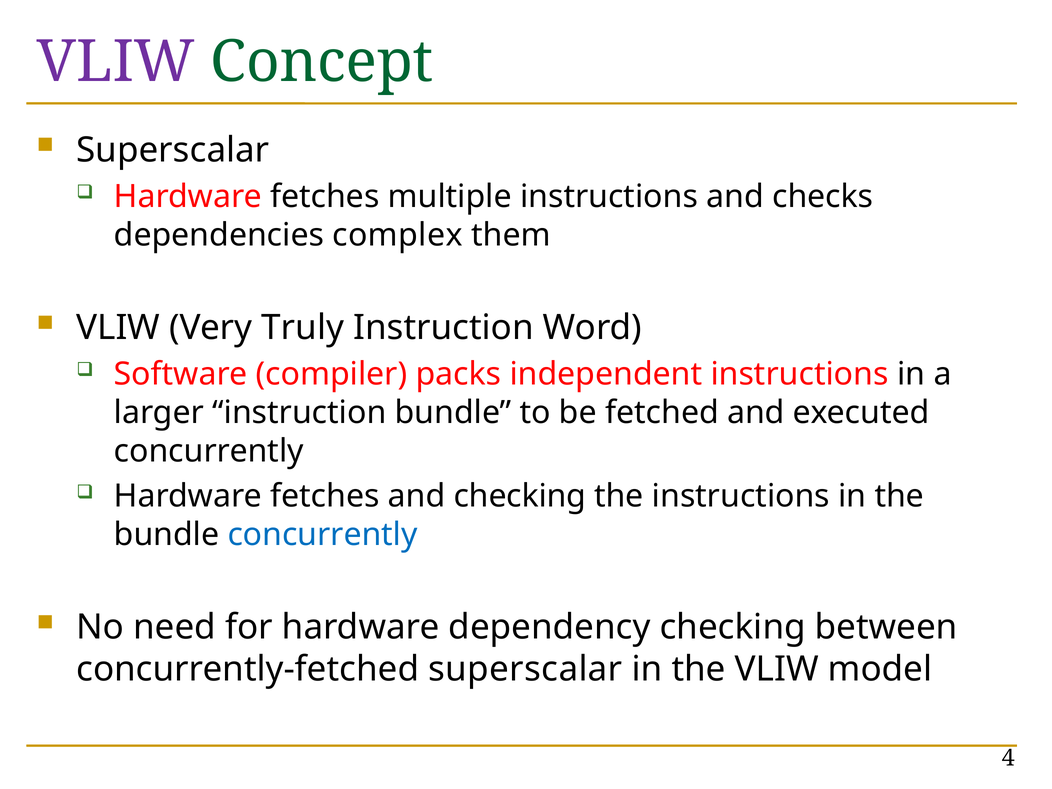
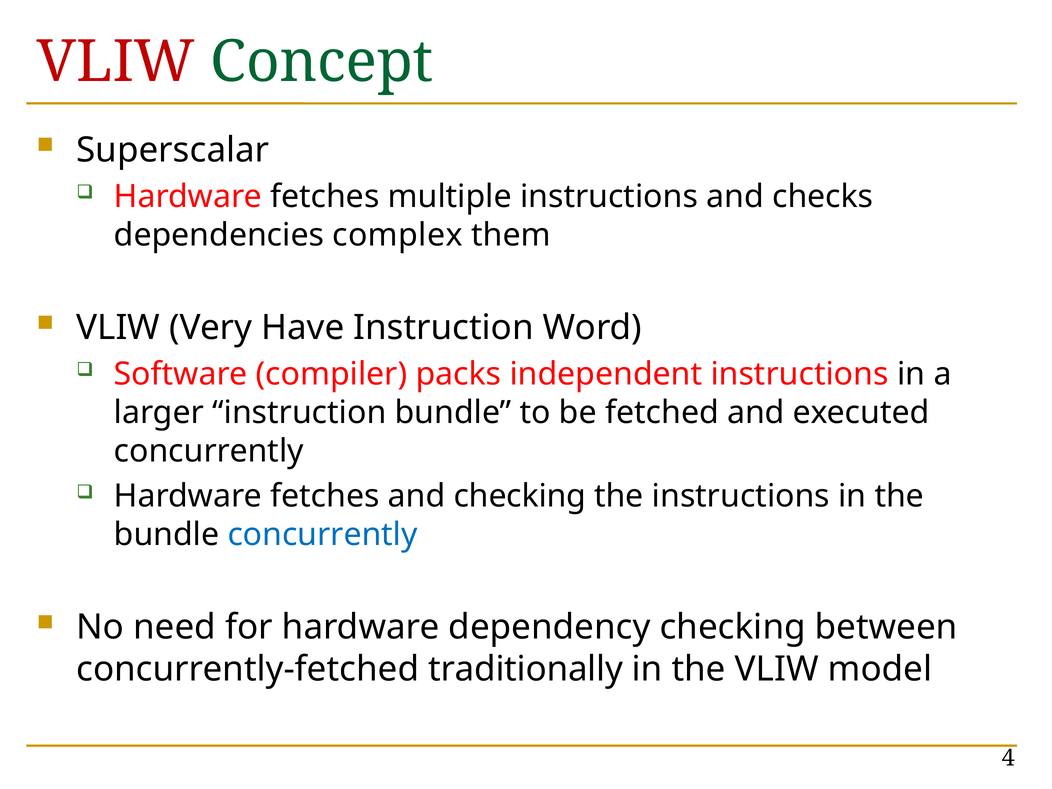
VLIW at (116, 62) colour: purple -> red
Truly: Truly -> Have
concurrently-fetched superscalar: superscalar -> traditionally
